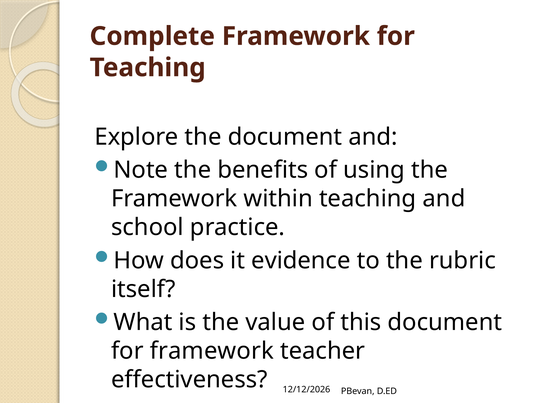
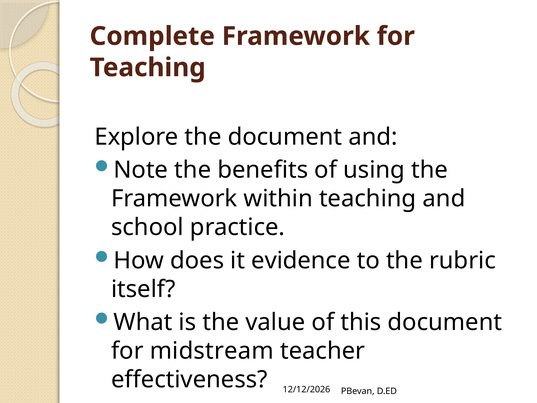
for framework: framework -> midstream
